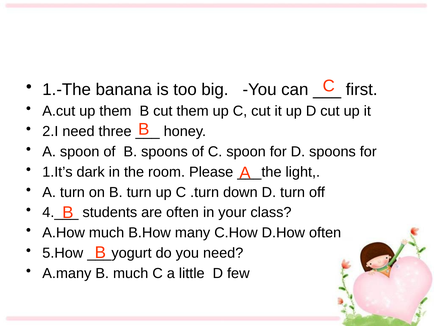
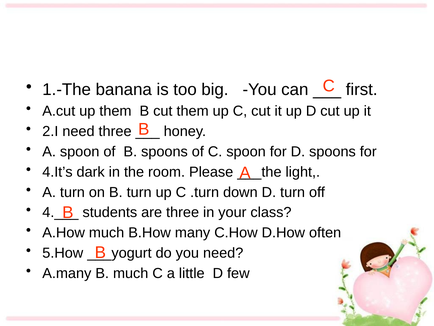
1.It’s: 1.It’s -> 4.It’s
are often: often -> three
